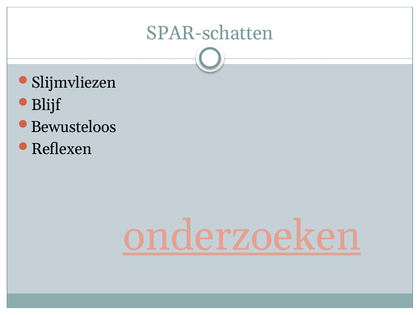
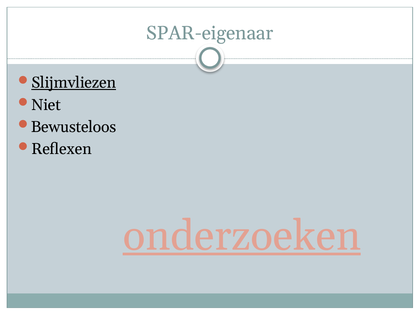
SPAR-schatten: SPAR-schatten -> SPAR-eigenaar
Slijmvliezen underline: none -> present
Blijf: Blijf -> Niet
